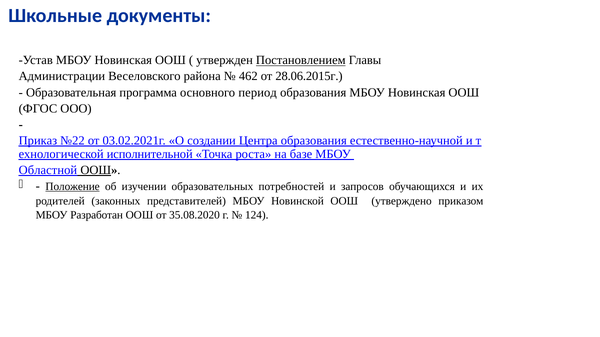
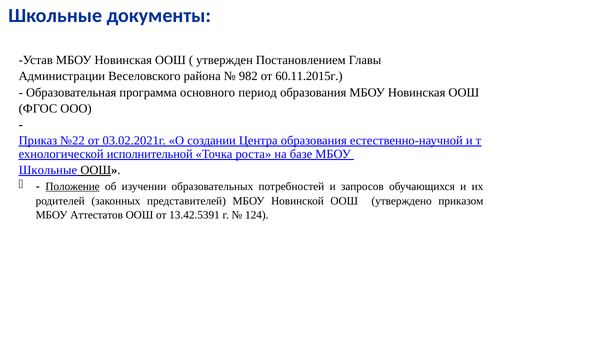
Постановлением underline: present -> none
462: 462 -> 982
28.06.2015г: 28.06.2015г -> 60.11.2015г
Областной at (48, 170): Областной -> Школьные
Разработан: Разработан -> Аттестатов
35.08.2020: 35.08.2020 -> 13.42.5391
